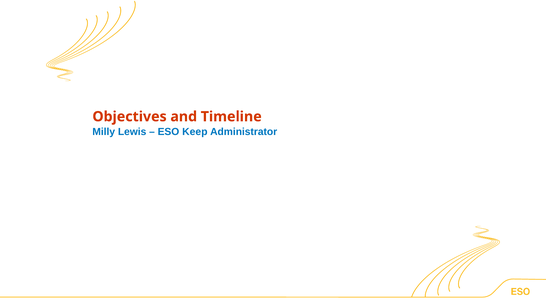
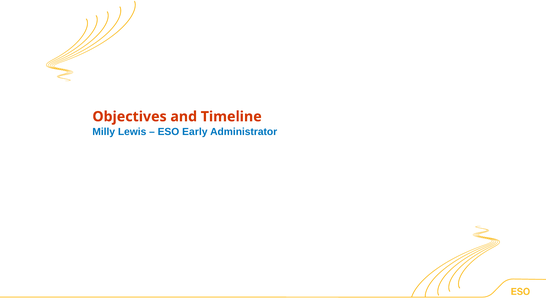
Keep: Keep -> Early
